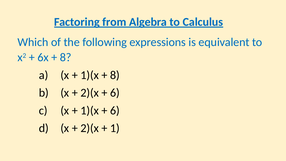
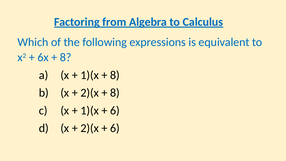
6 at (115, 93): 6 -> 8
1 at (115, 128): 1 -> 6
